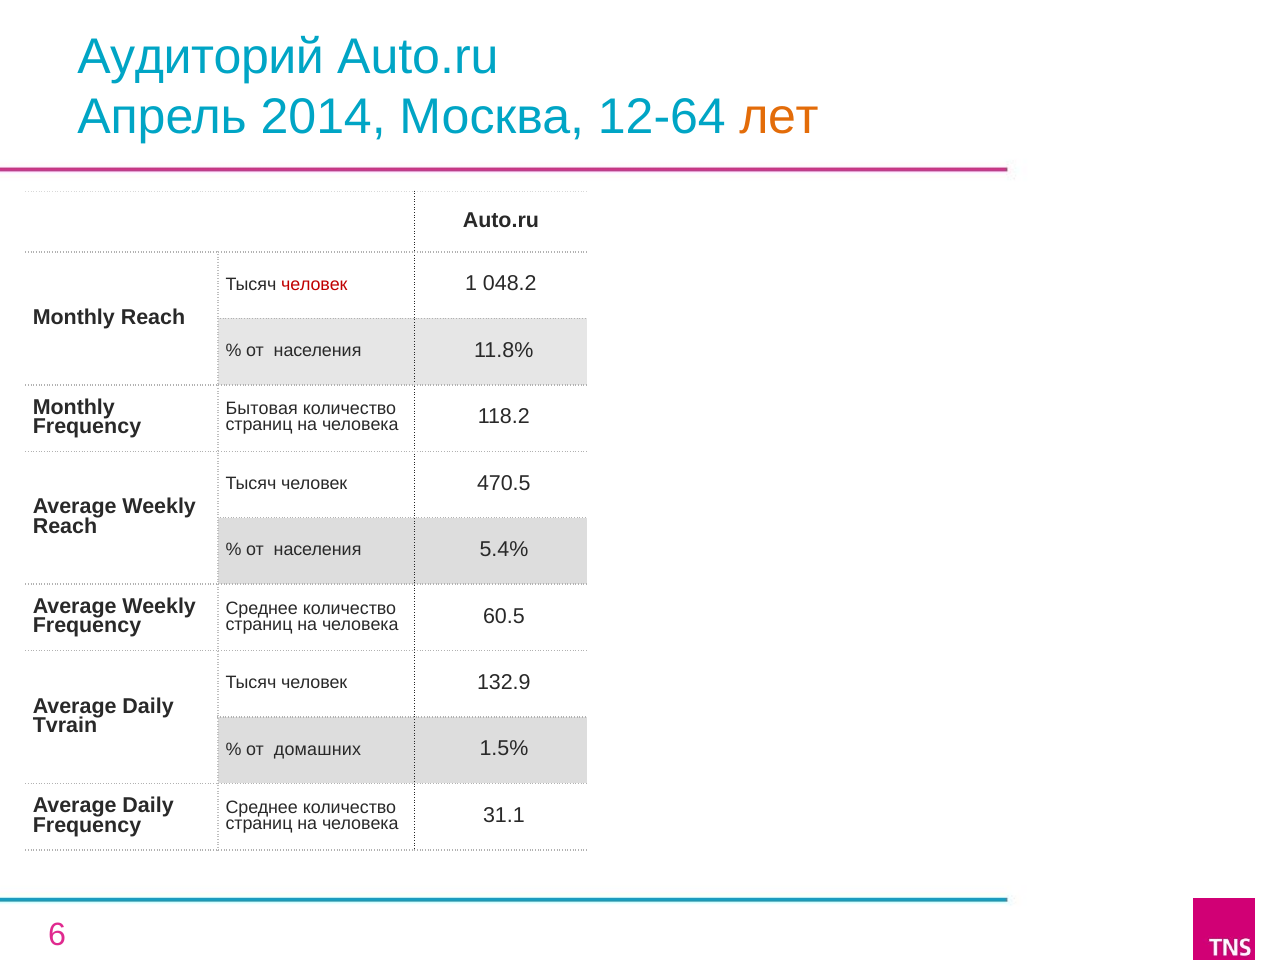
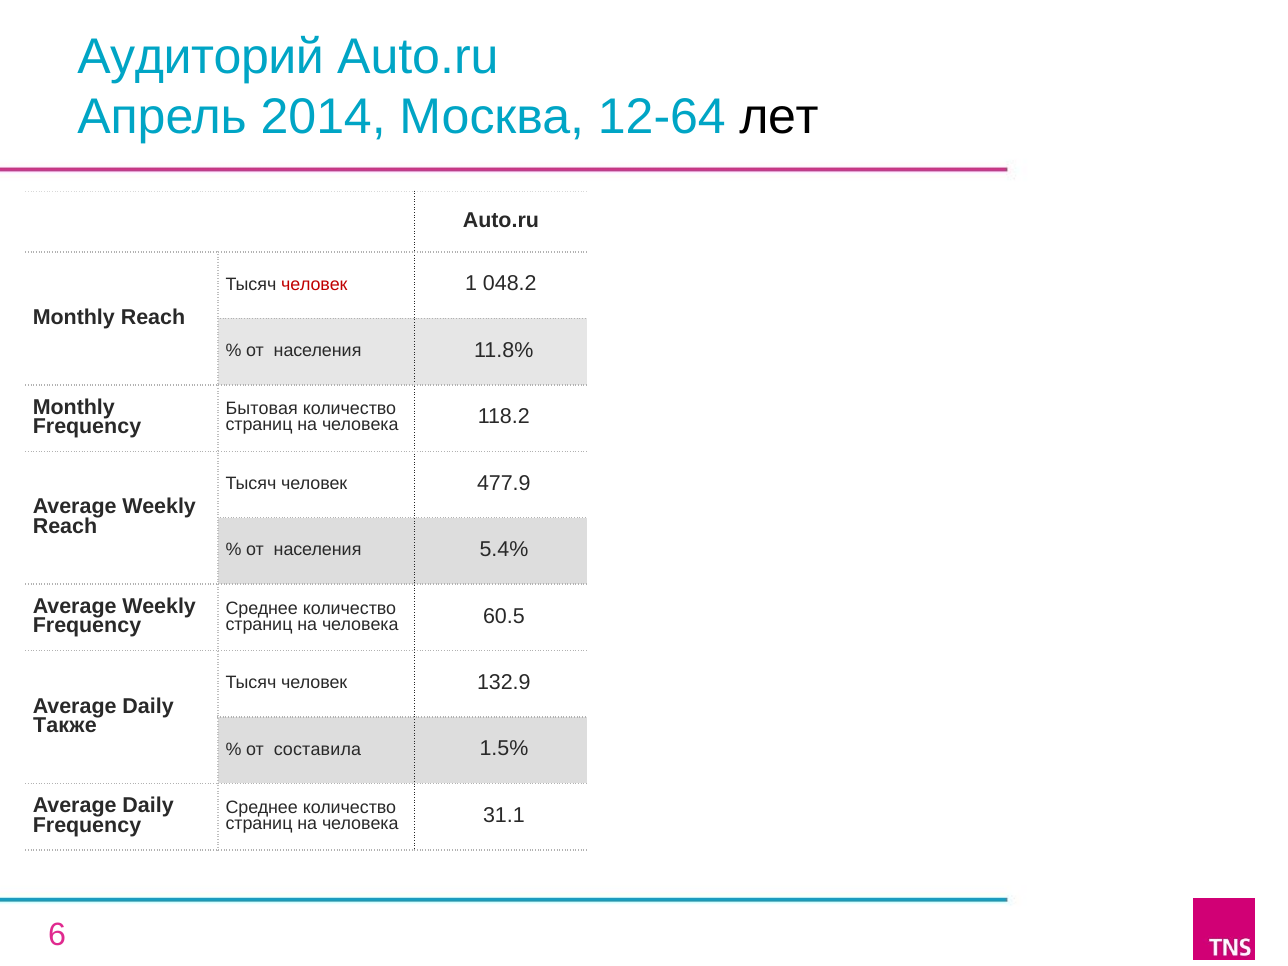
лет colour: orange -> black
470.5: 470.5 -> 477.9
Tvrain: Tvrain -> Также
домашних: домашних -> составила
